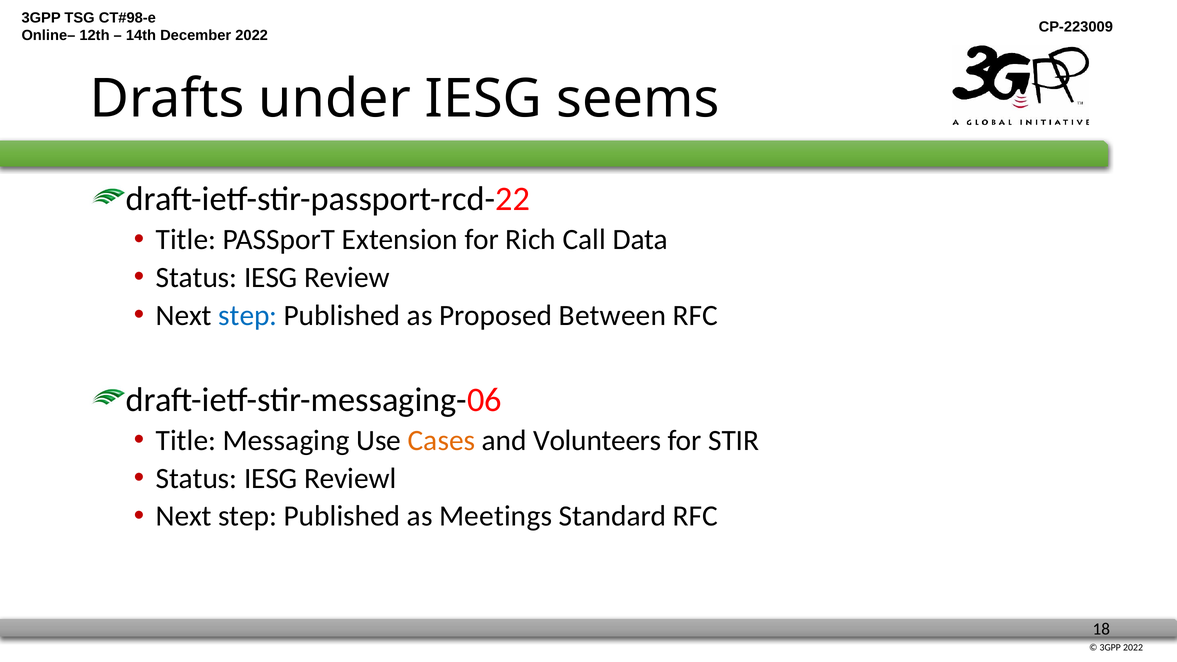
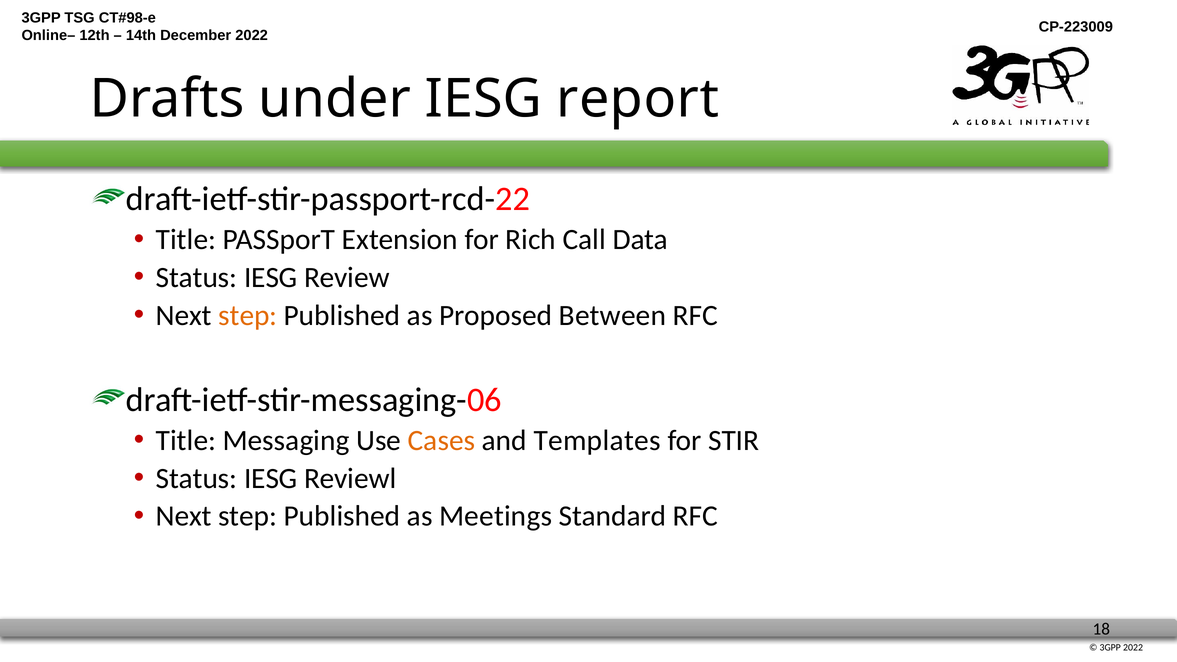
seems: seems -> report
step at (248, 315) colour: blue -> orange
Volunteers: Volunteers -> Templates
